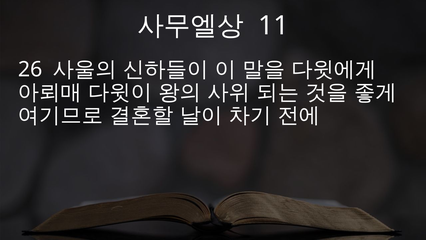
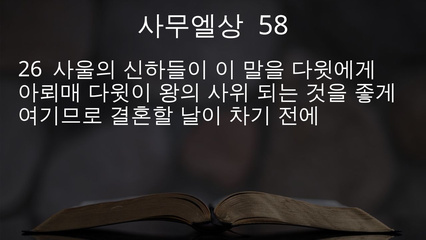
11: 11 -> 58
